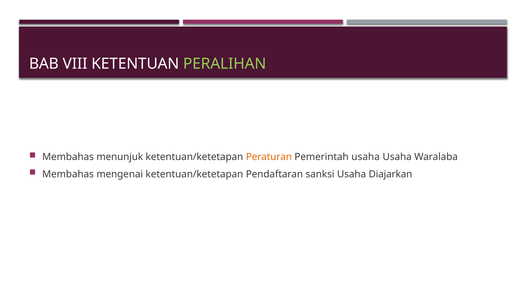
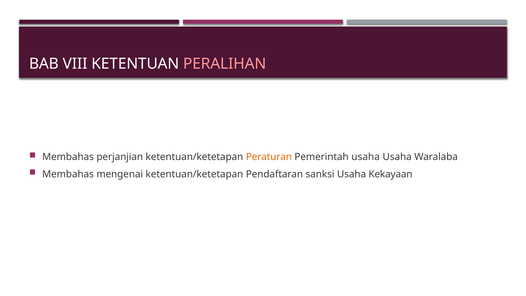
PERALIHAN colour: light green -> pink
menunjuk: menunjuk -> perjanjian
Diajarkan: Diajarkan -> Kekayaan
